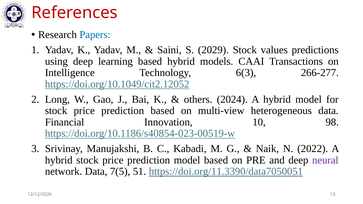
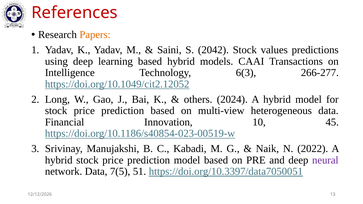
Papers colour: blue -> orange
2029: 2029 -> 2042
98: 98 -> 45
https://doi.org/11.3390/data7050051: https://doi.org/11.3390/data7050051 -> https://doi.org/10.3397/data7050051
